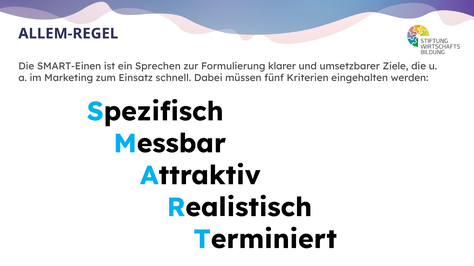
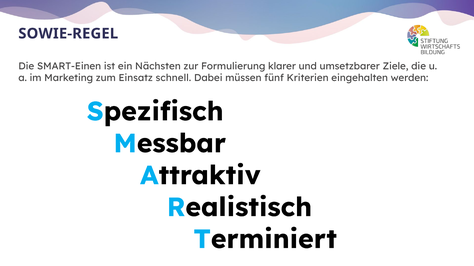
ALLEM-REGEL: ALLEM-REGEL -> SOWIE-REGEL
Sprechen: Sprechen -> Nächsten
